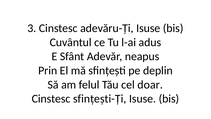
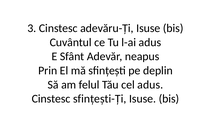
cel doar: doar -> adus
